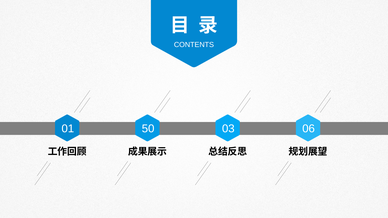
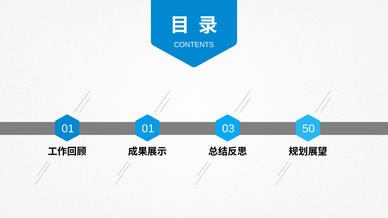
01 50: 50 -> 01
06: 06 -> 50
